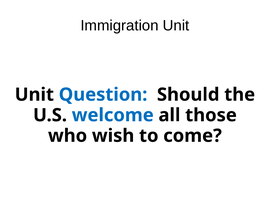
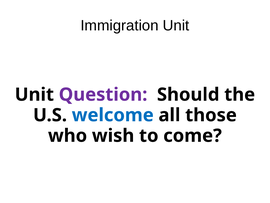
Question colour: blue -> purple
